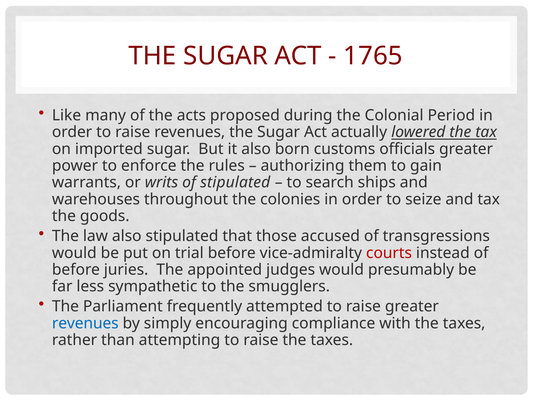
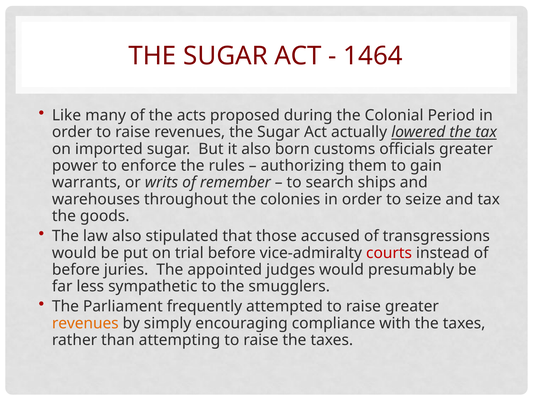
1765: 1765 -> 1464
of stipulated: stipulated -> remember
revenues at (85, 323) colour: blue -> orange
